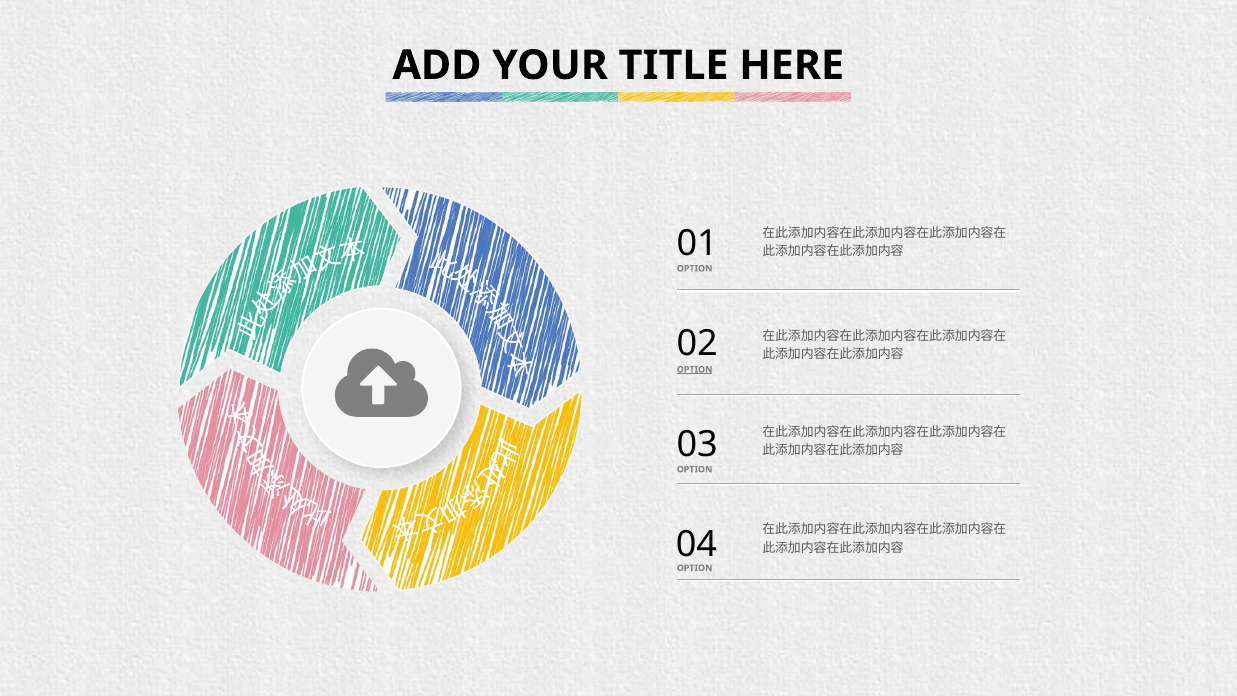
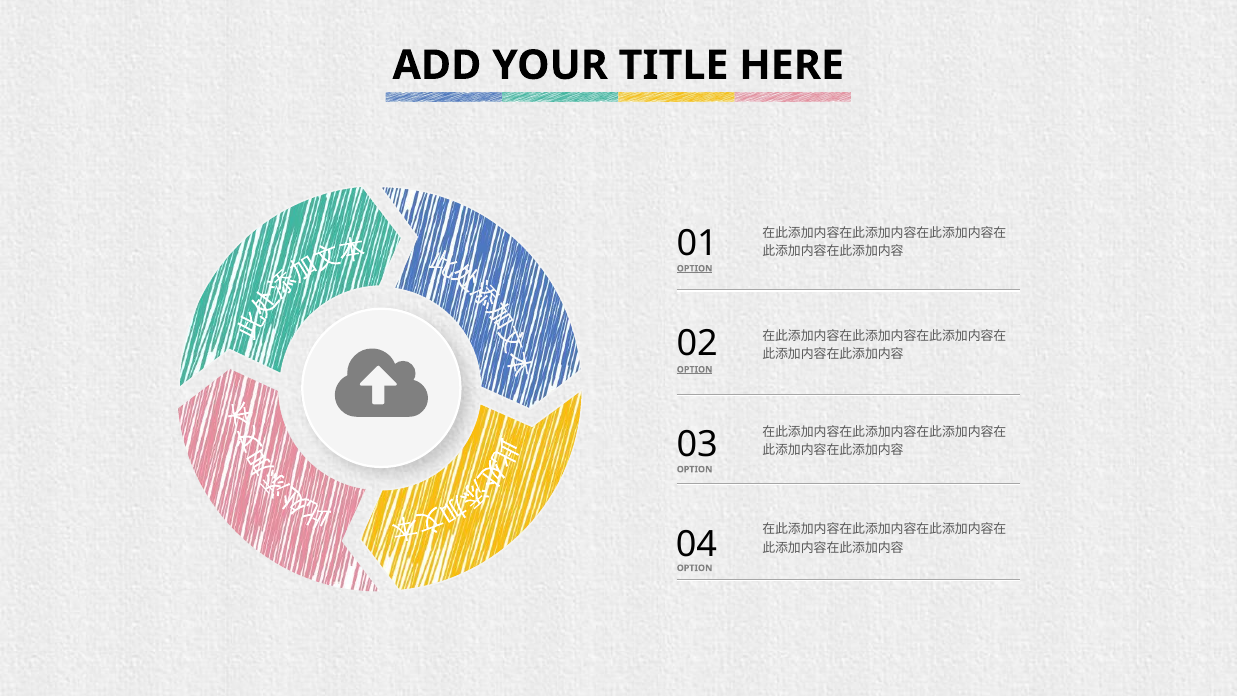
OPTION at (695, 268) underline: none -> present
